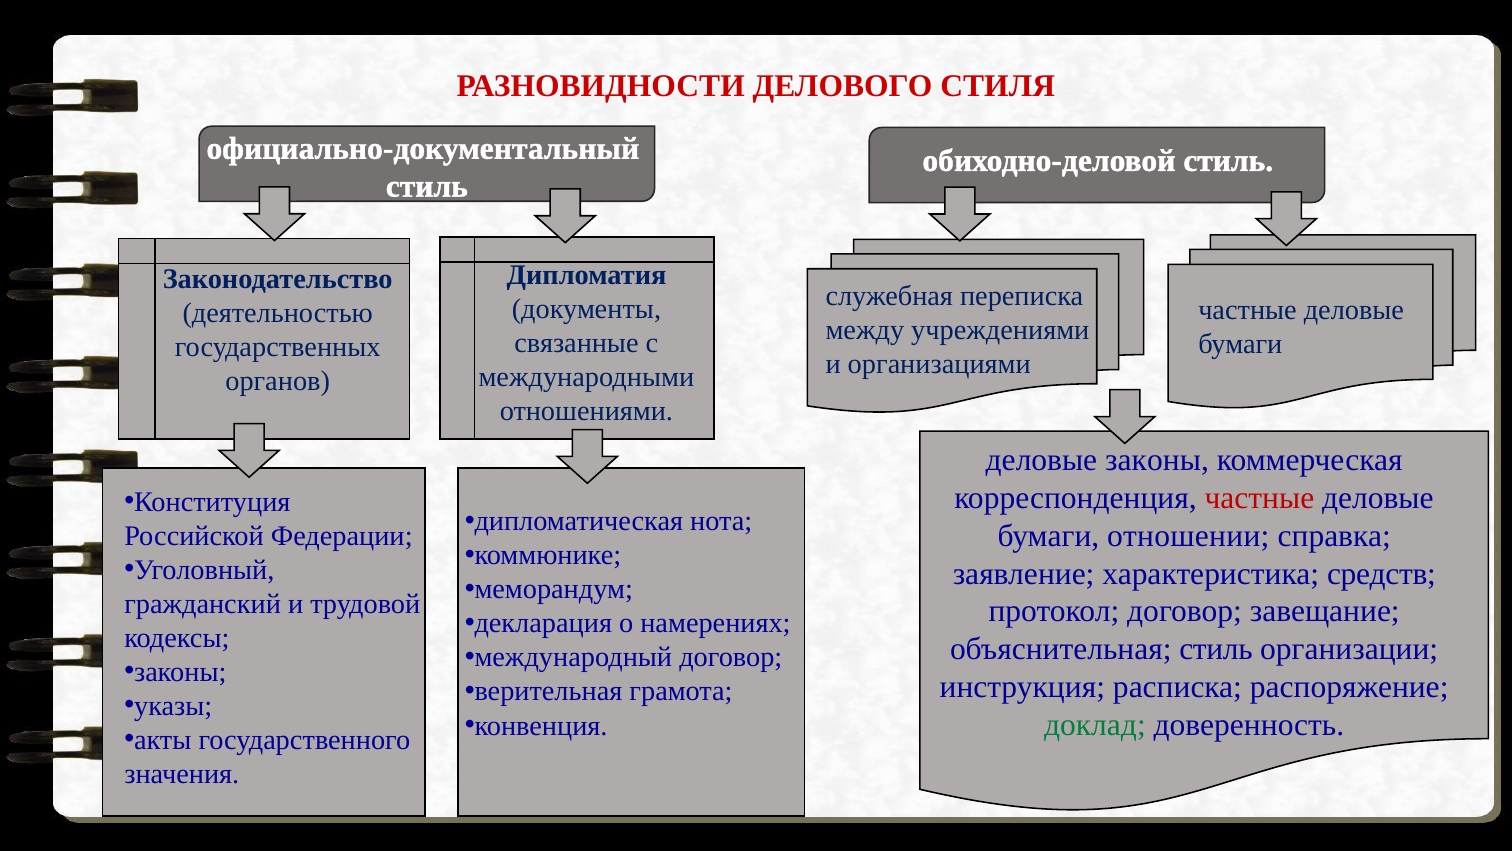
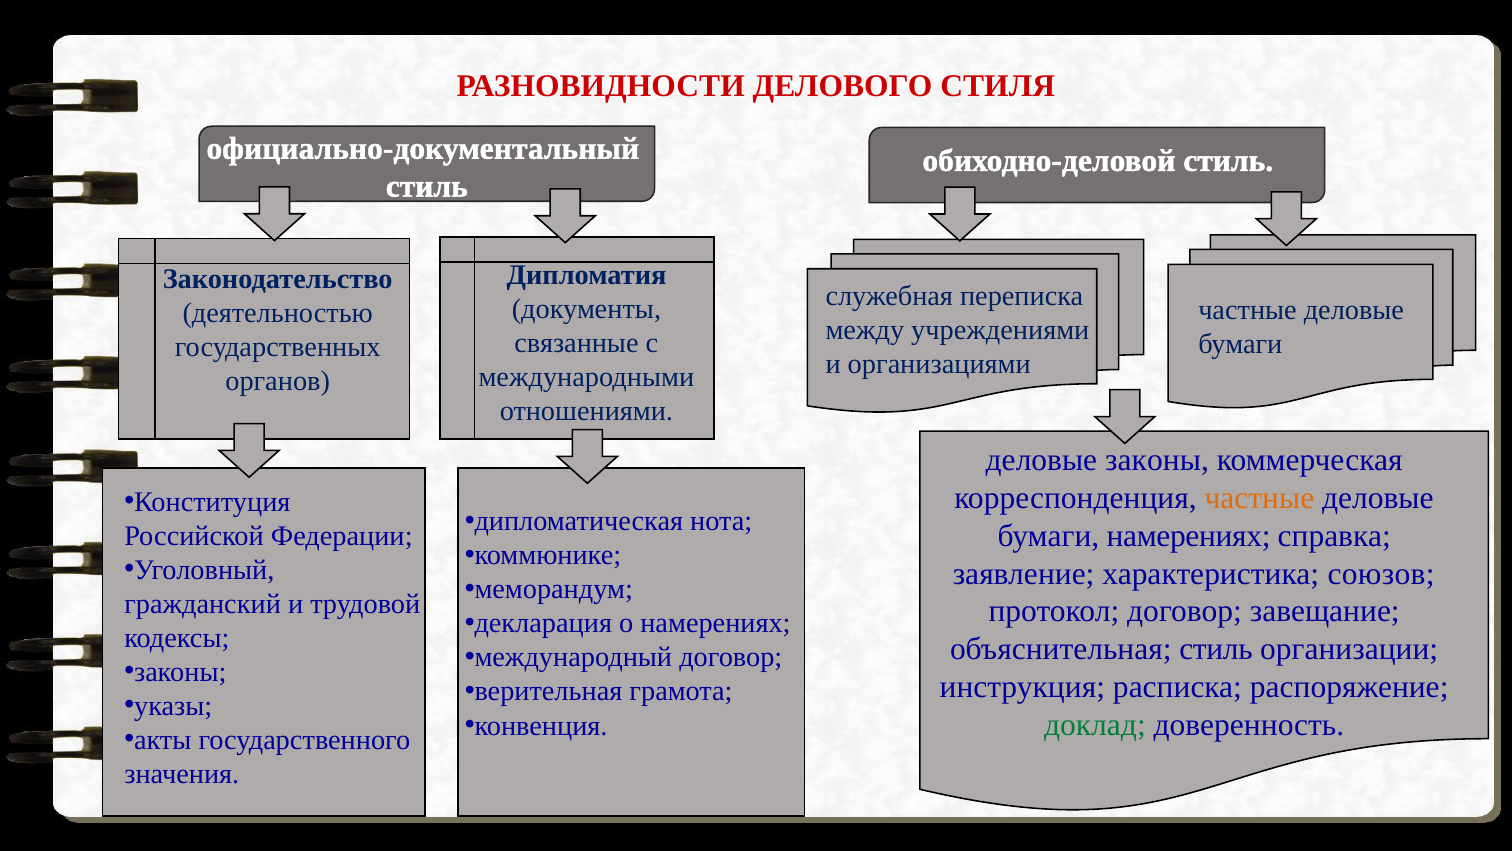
частные at (1259, 498) colour: red -> orange
бумаги отношении: отношении -> намерениях
средств: средств -> союзов
